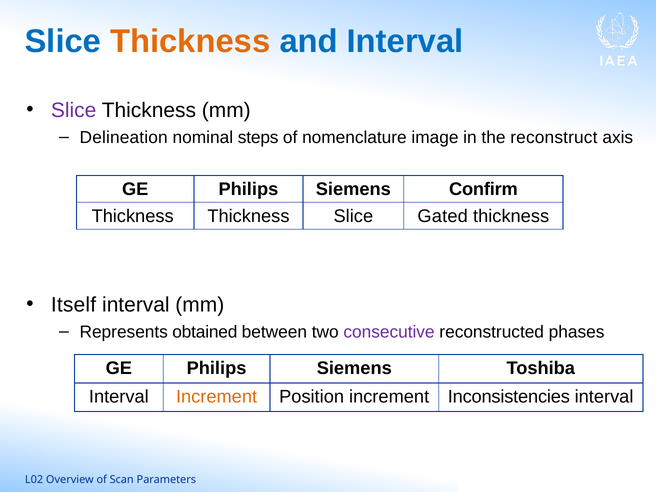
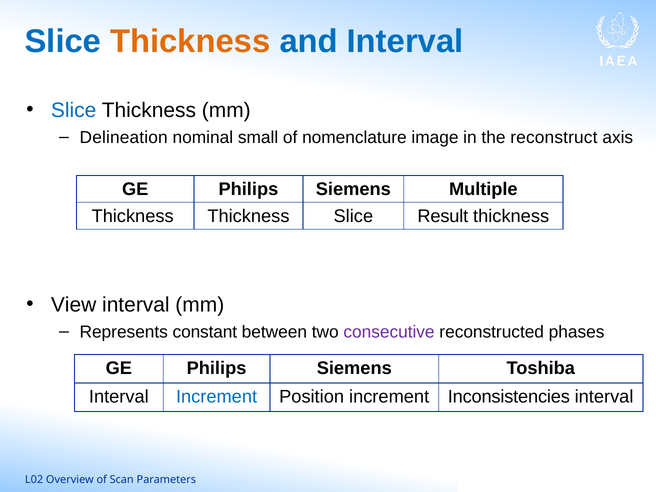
Slice at (74, 110) colour: purple -> blue
steps: steps -> small
Confirm: Confirm -> Multiple
Gated: Gated -> Result
Itself: Itself -> View
obtained: obtained -> constant
Increment at (217, 397) colour: orange -> blue
